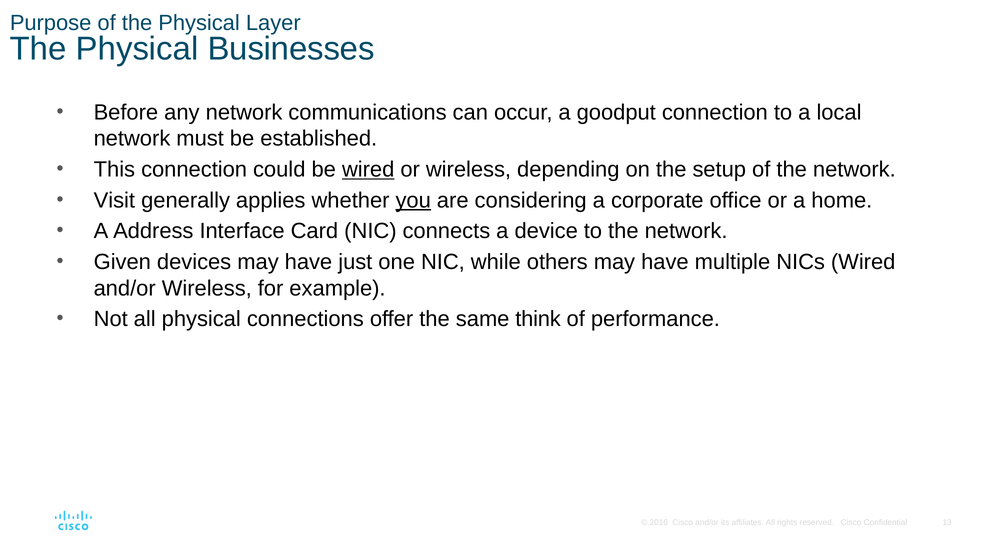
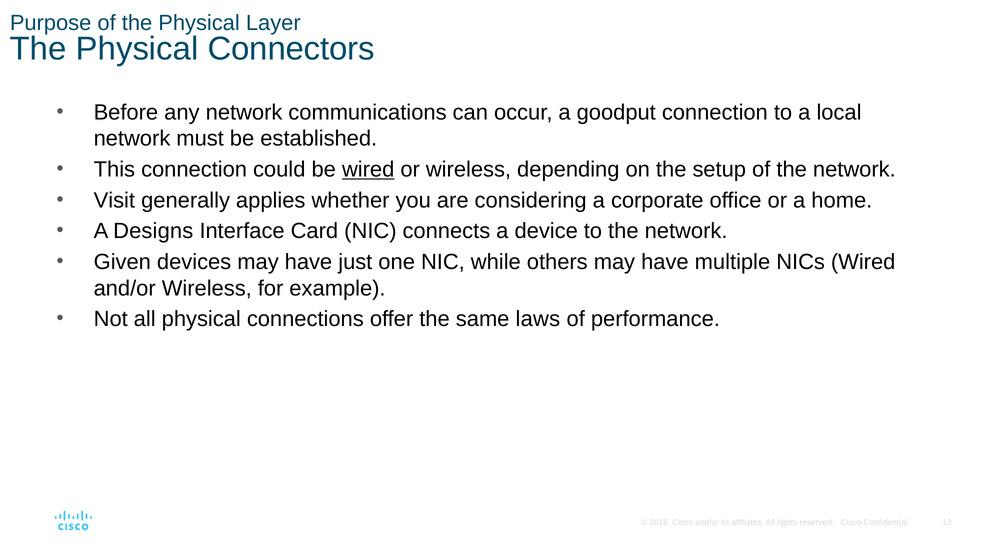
Businesses: Businesses -> Connectors
you underline: present -> none
Address: Address -> Designs
think: think -> laws
